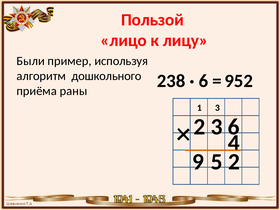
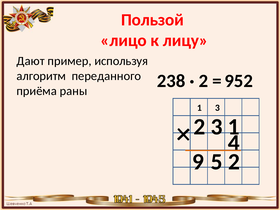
Были: Были -> Дают
дошкольного: дошкольного -> переданного
6 at (203, 81): 6 -> 2
2 3 6: 6 -> 1
